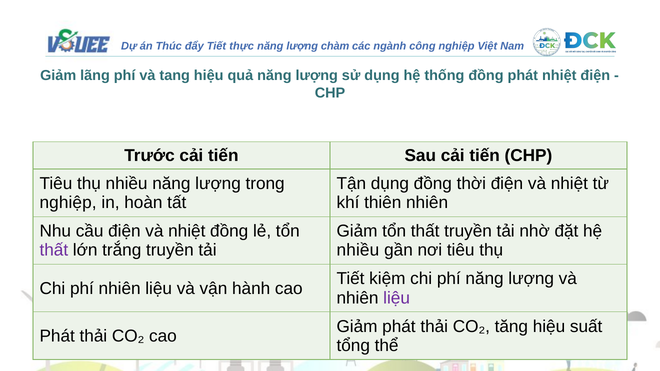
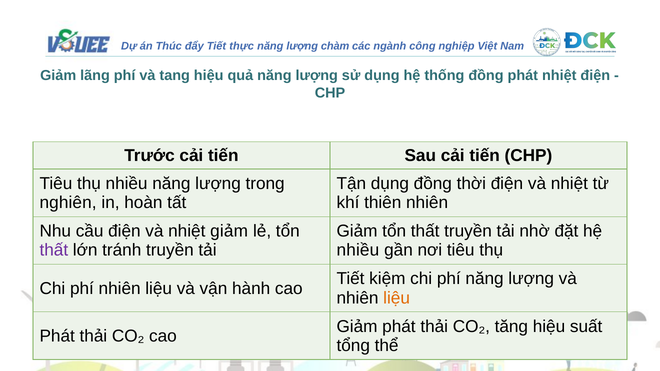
nghiệp at (68, 203): nghiệp -> nghiên
nhiệt đồng: đồng -> giảm
trắng: trắng -> tránh
liệu at (397, 298) colour: purple -> orange
